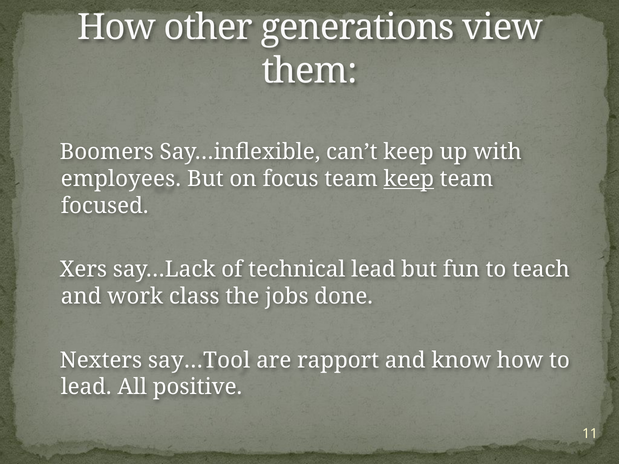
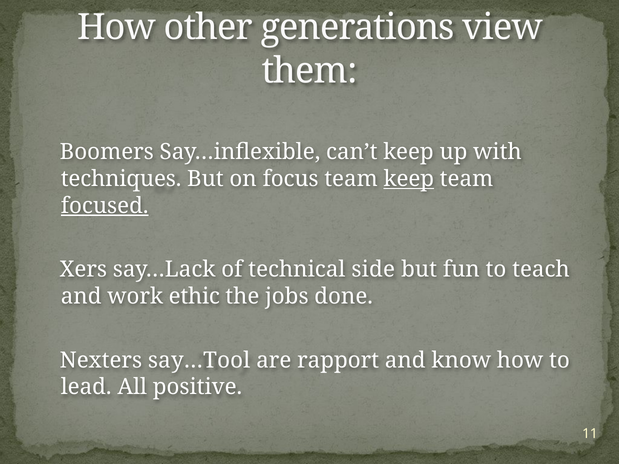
employees: employees -> techniques
focused underline: none -> present
technical lead: lead -> side
class: class -> ethic
